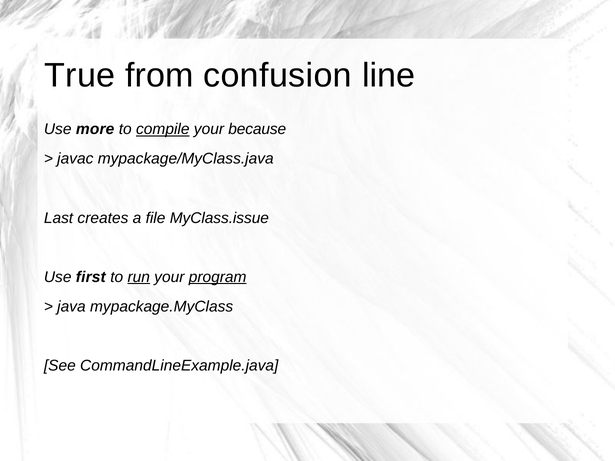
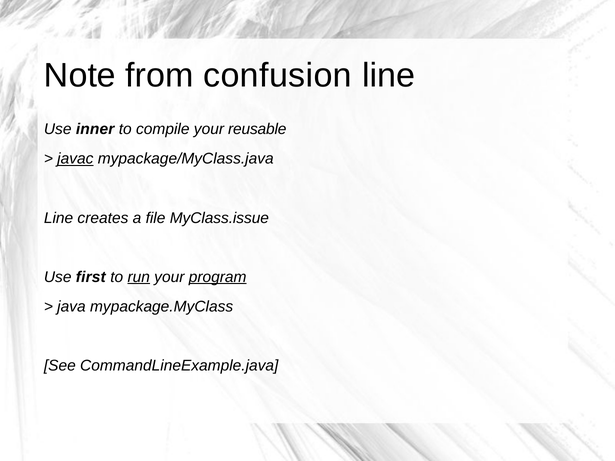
True: True -> Note
more: more -> inner
compile underline: present -> none
because: because -> reusable
javac underline: none -> present
Last at (59, 218): Last -> Line
